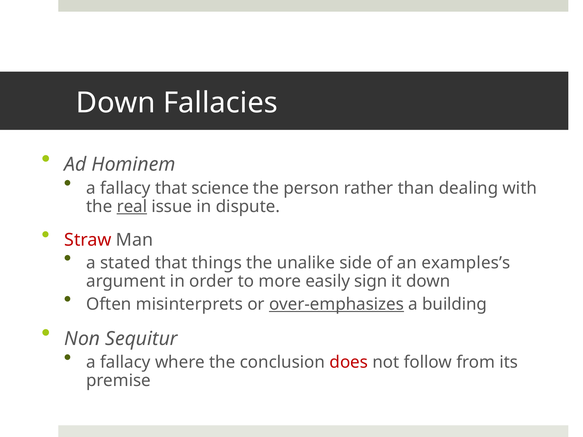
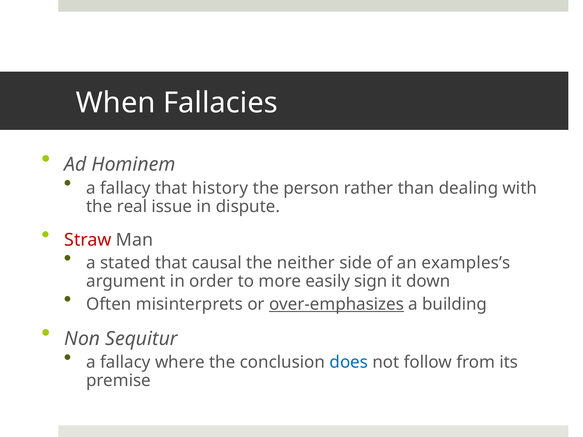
Down at (116, 103): Down -> When
science: science -> history
real underline: present -> none
things: things -> causal
unalike: unalike -> neither
does colour: red -> blue
